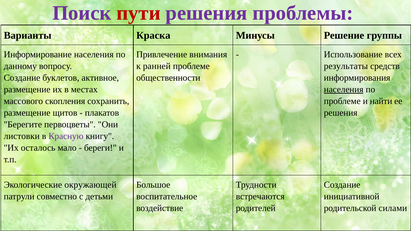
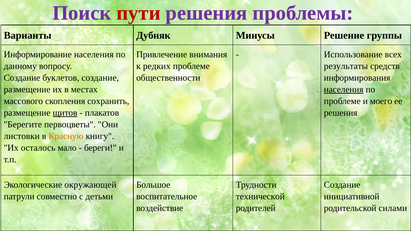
Краска: Краска -> Дубняк
ранней: ранней -> редких
буклетов активное: активное -> создание
найти: найти -> моего
щитов underline: none -> present
Красную colour: purple -> orange
встречаются: встречаются -> технической
